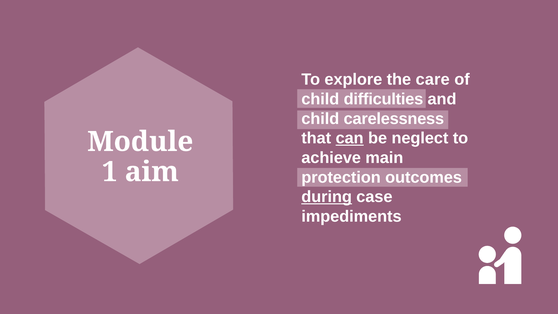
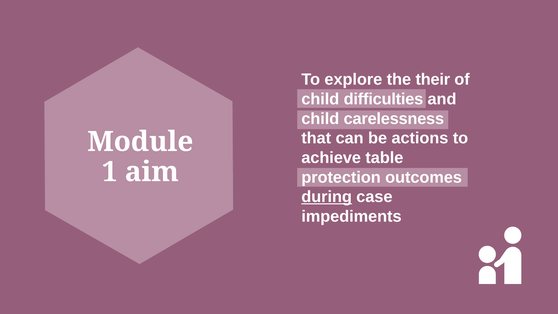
care: care -> their
can underline: present -> none
neglect: neglect -> actions
main: main -> table
